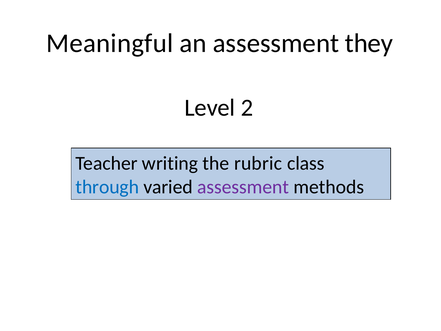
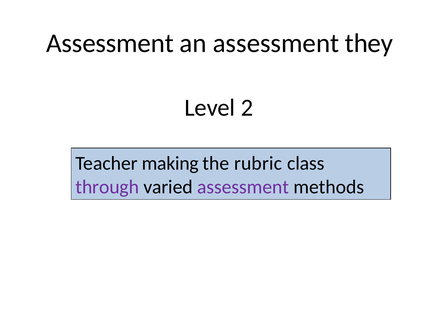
Meaningful at (110, 43): Meaningful -> Assessment
writing: writing -> making
through colour: blue -> purple
